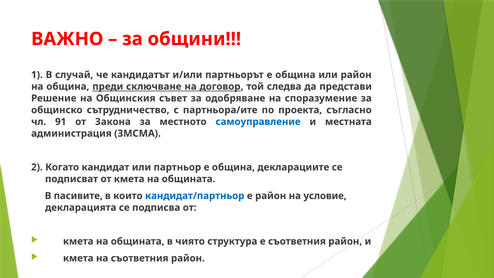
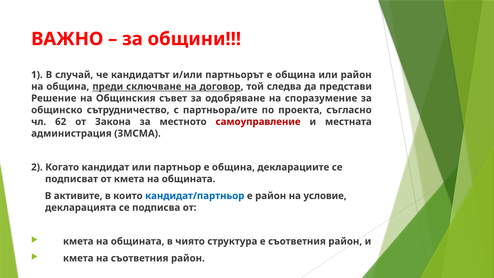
91: 91 -> 62
самоуправление colour: blue -> red
пасивите: пасивите -> активите
